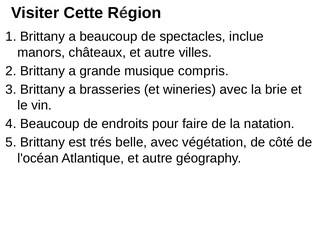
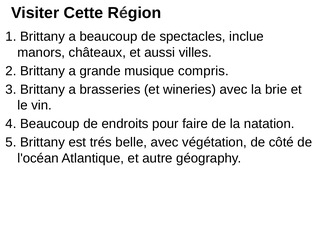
châteaux et autre: autre -> aussi
